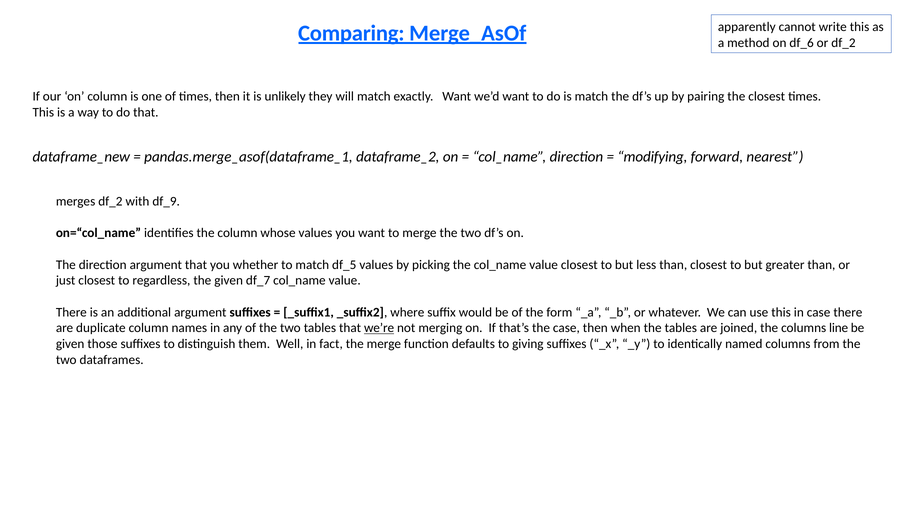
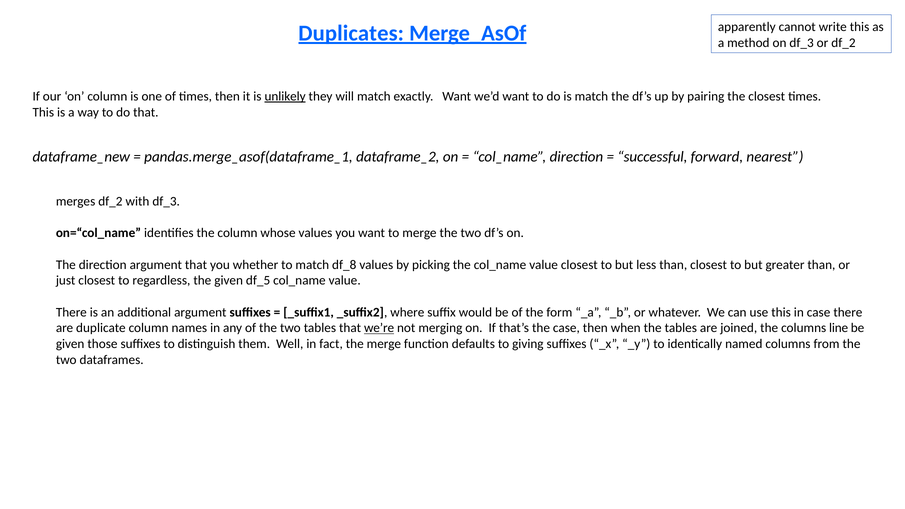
Comparing: Comparing -> Duplicates
on df_6: df_6 -> df_3
unlikely underline: none -> present
modifying: modifying -> successful
with df_9: df_9 -> df_3
df_5: df_5 -> df_8
df_7: df_7 -> df_5
